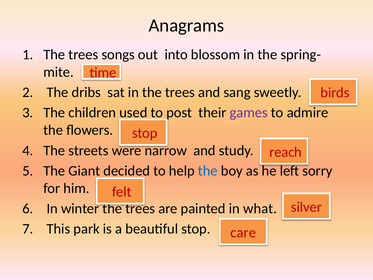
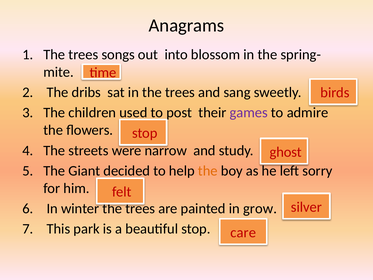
reach: reach -> ghost
the at (208, 171) colour: blue -> orange
what: what -> grow
